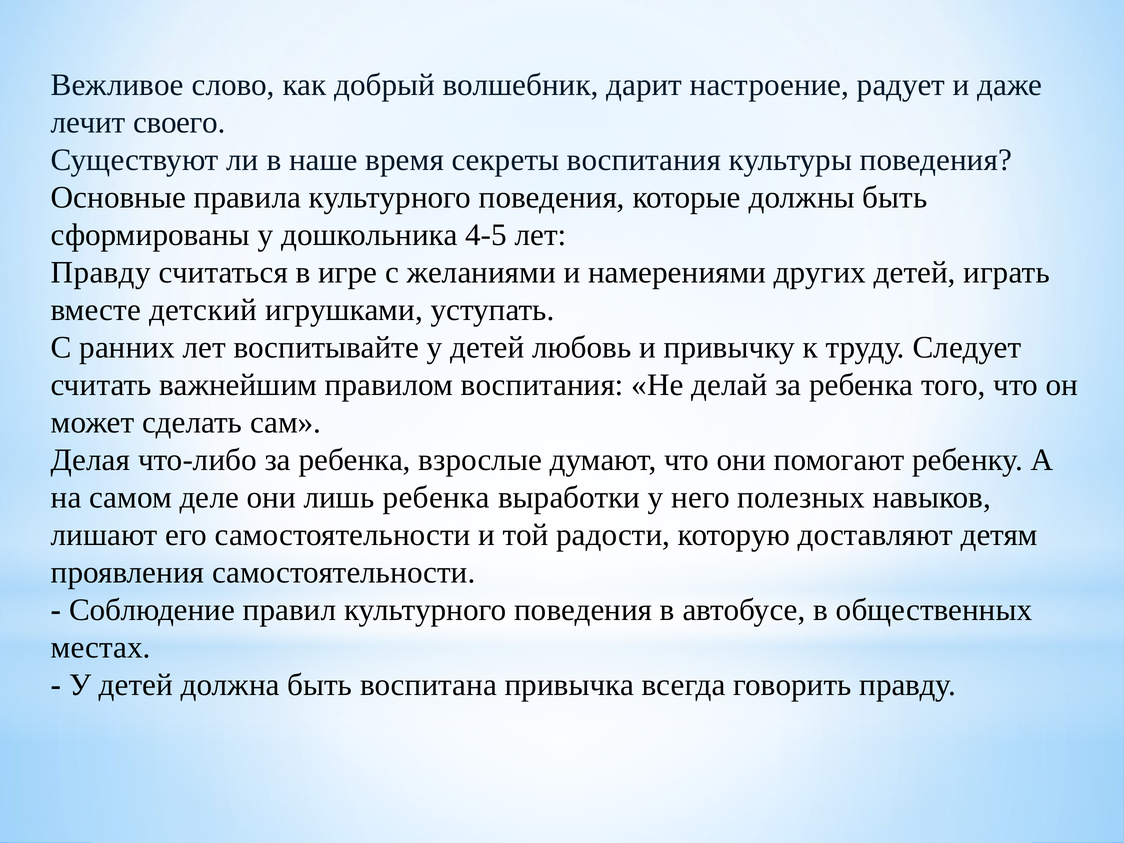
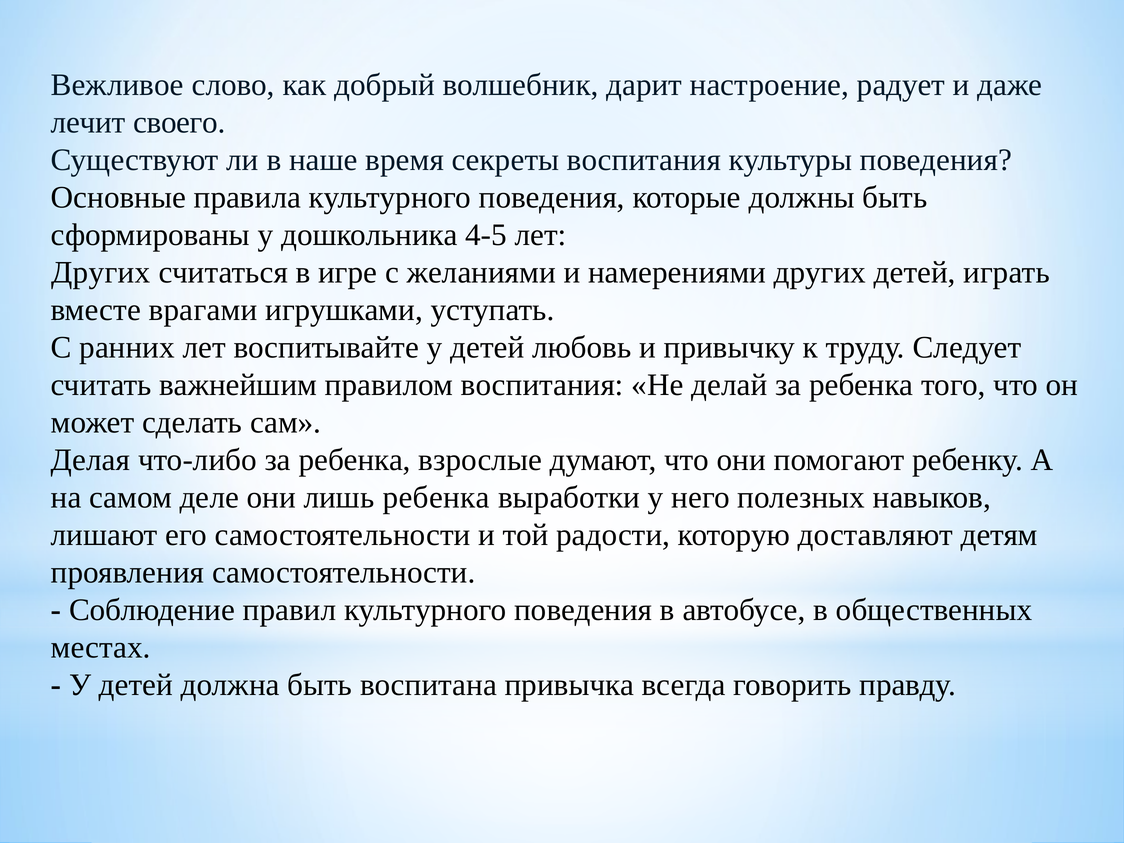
Правду at (101, 272): Правду -> Других
детский: детский -> врагами
